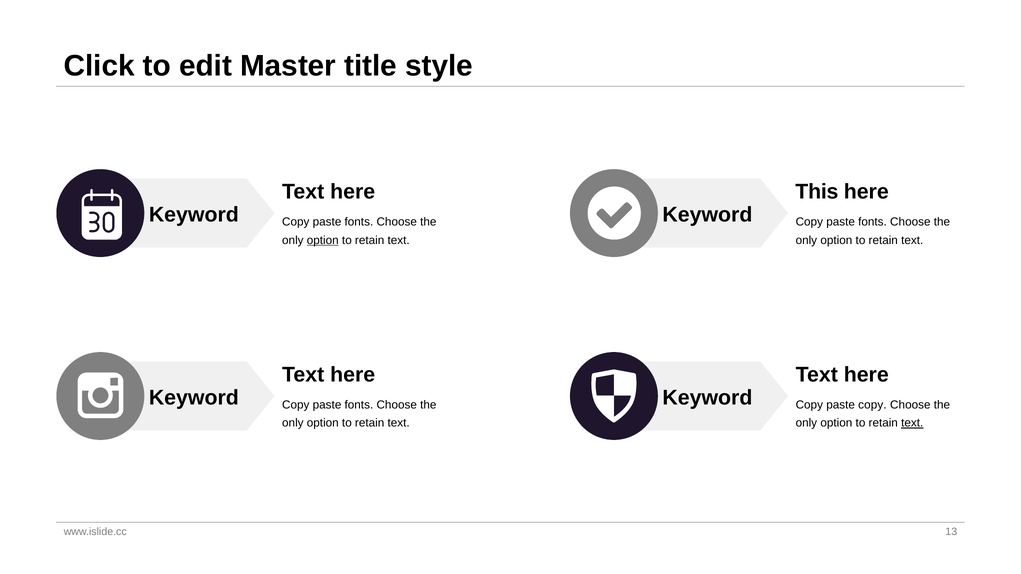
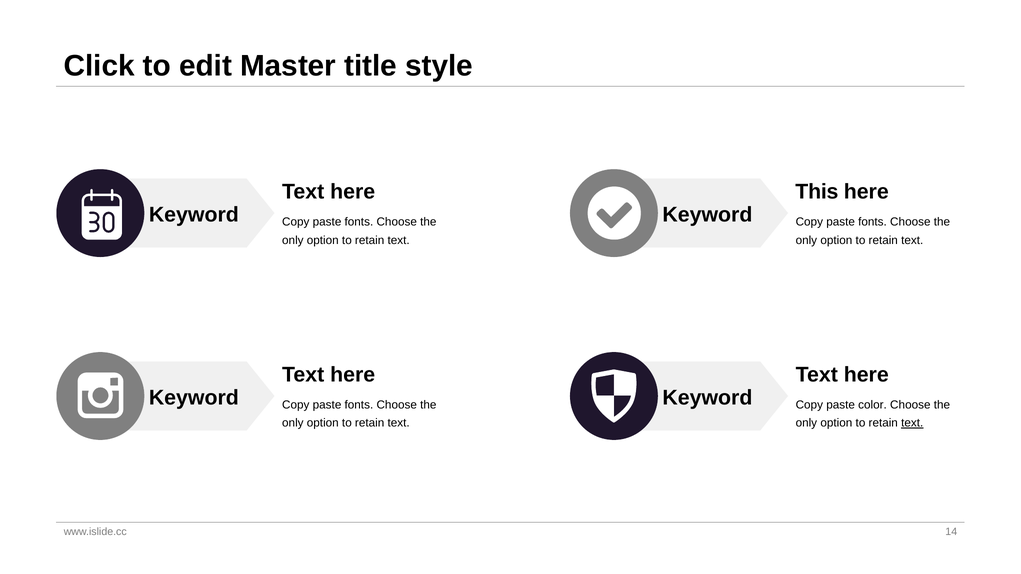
option at (323, 240) underline: present -> none
paste copy: copy -> color
13: 13 -> 14
